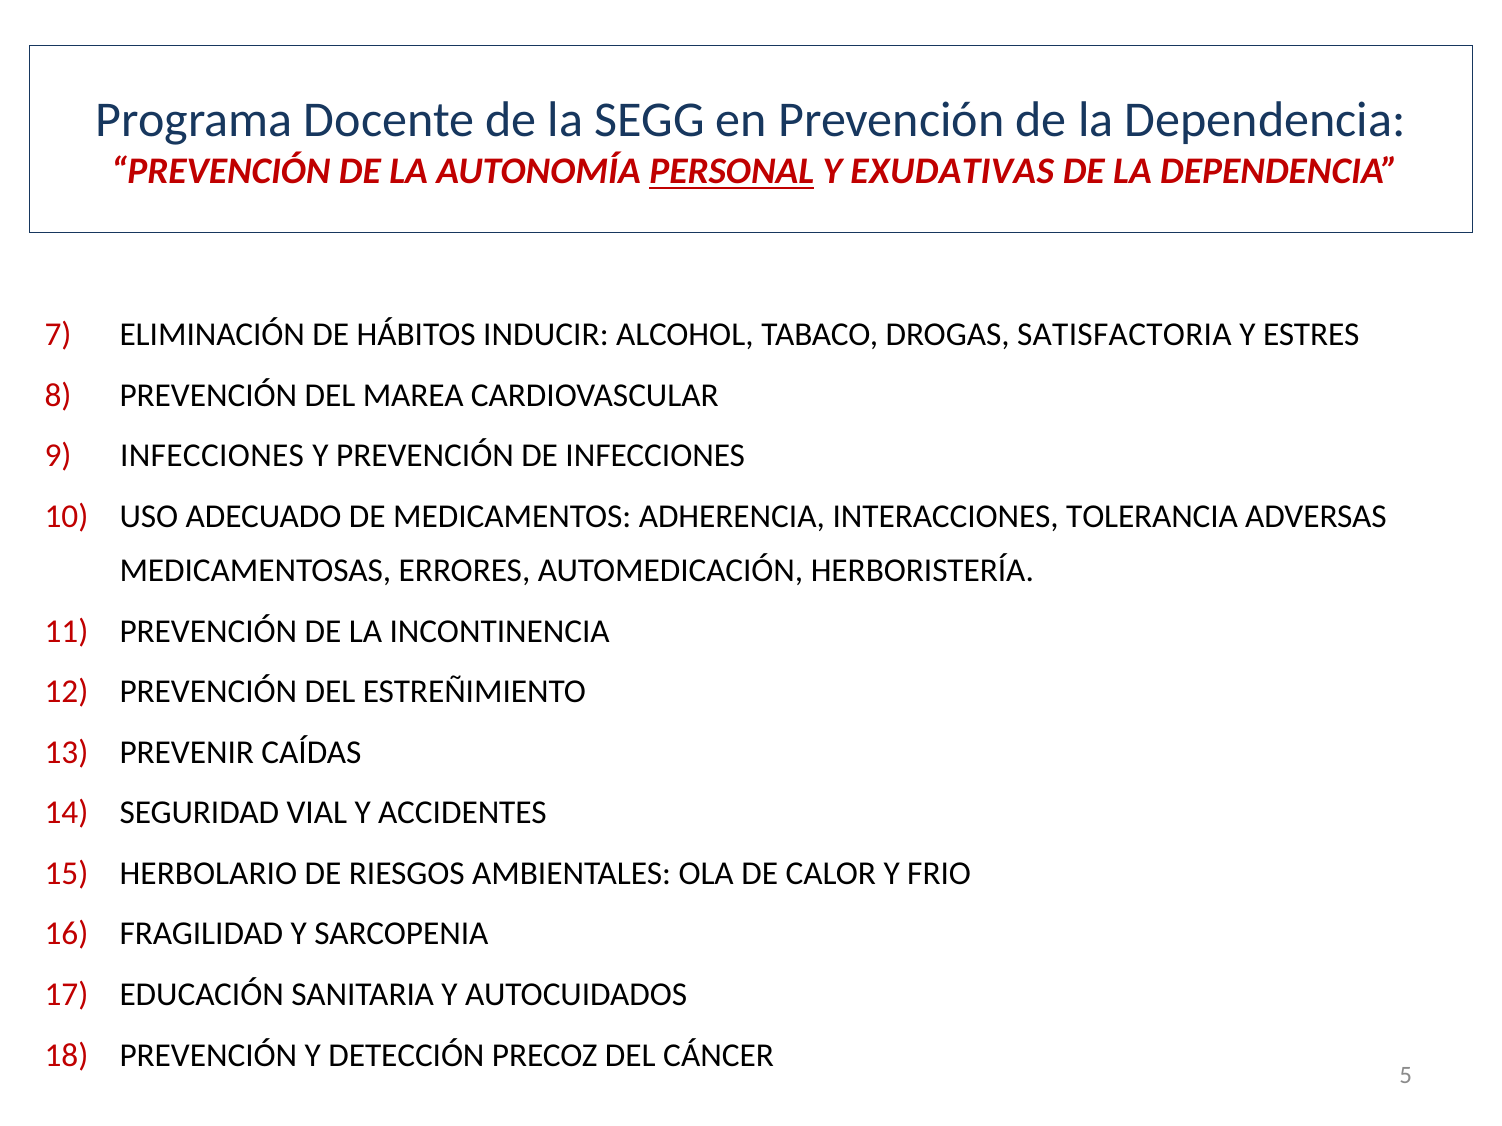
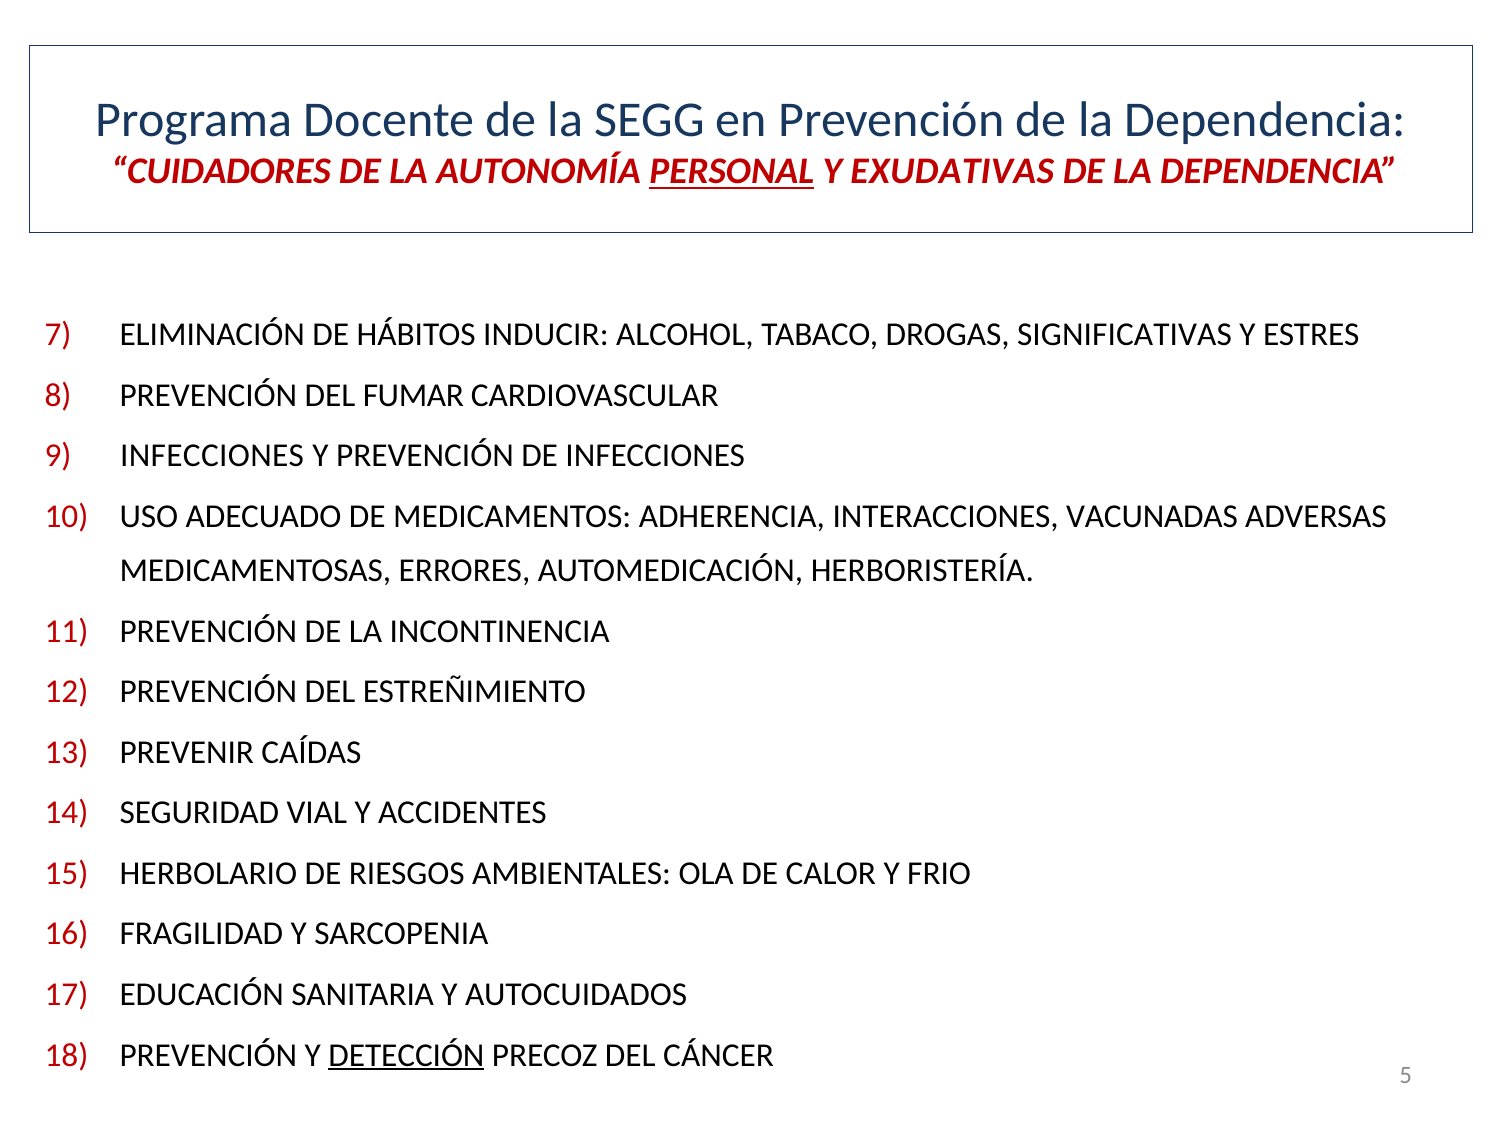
PREVENCIÓN at (221, 172): PREVENCIÓN -> CUIDADORES
SATISFACTORIA: SATISFACTORIA -> SIGNIFICATIVAS
MAREA: MAREA -> FUMAR
TOLERANCIA: TOLERANCIA -> VACUNADAS
DETECCIÓN underline: none -> present
